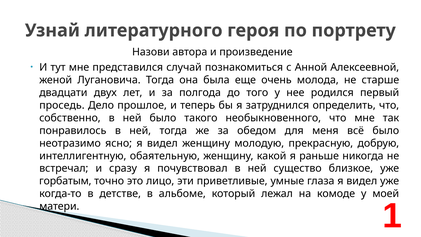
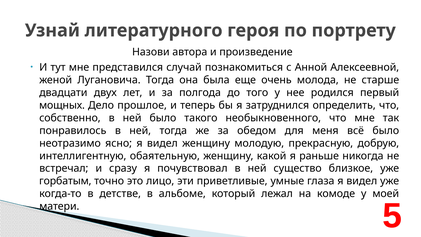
проседь: проседь -> мощных
1: 1 -> 5
